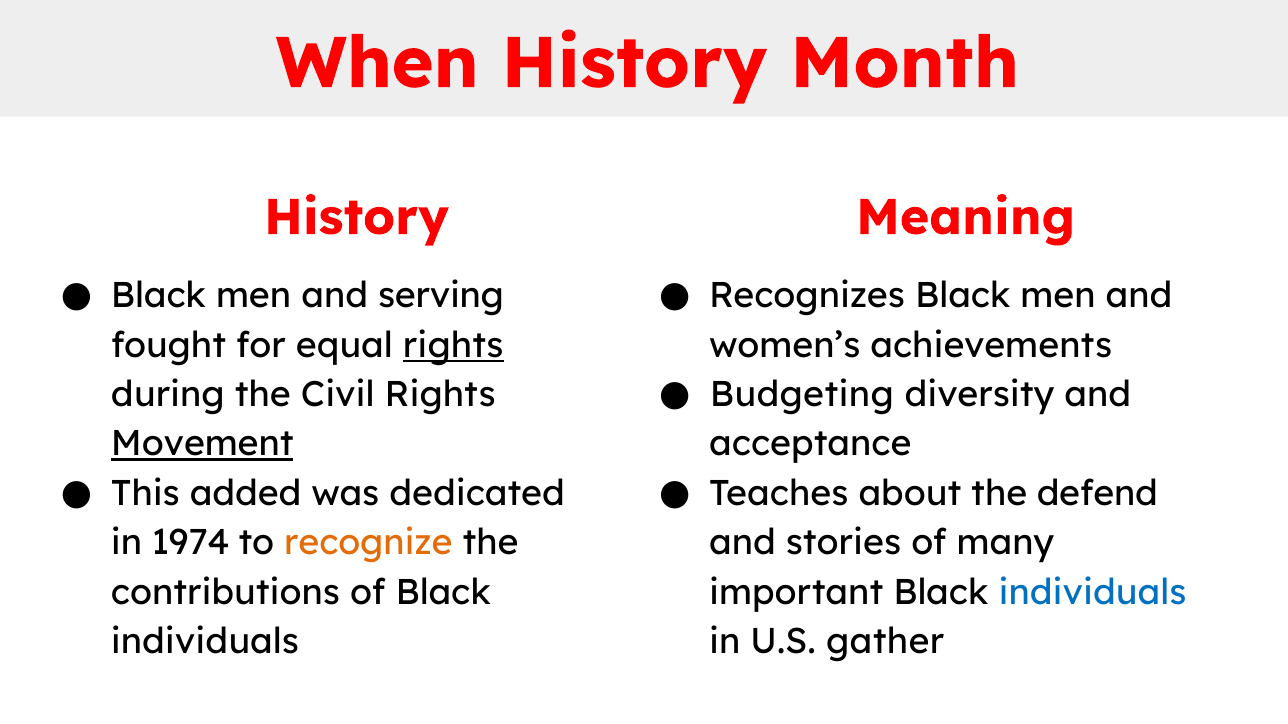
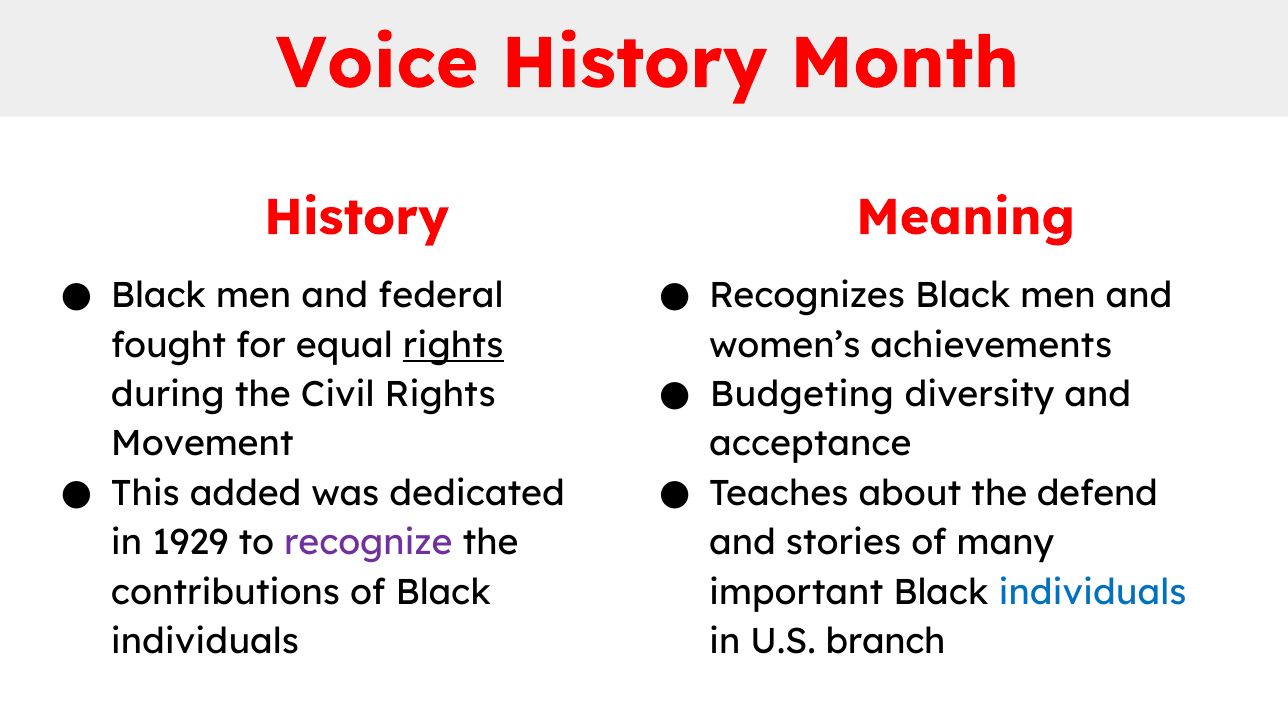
When: When -> Voice
serving: serving -> federal
Movement underline: present -> none
1974: 1974 -> 1929
recognize colour: orange -> purple
gather: gather -> branch
